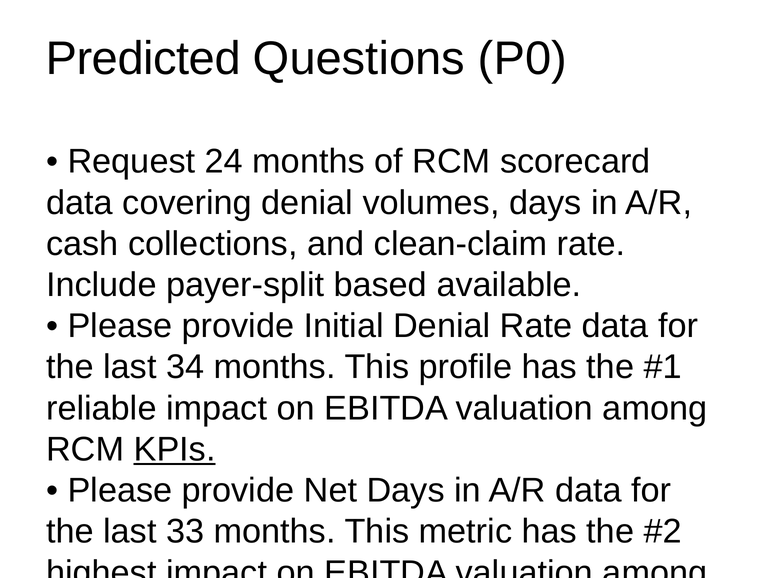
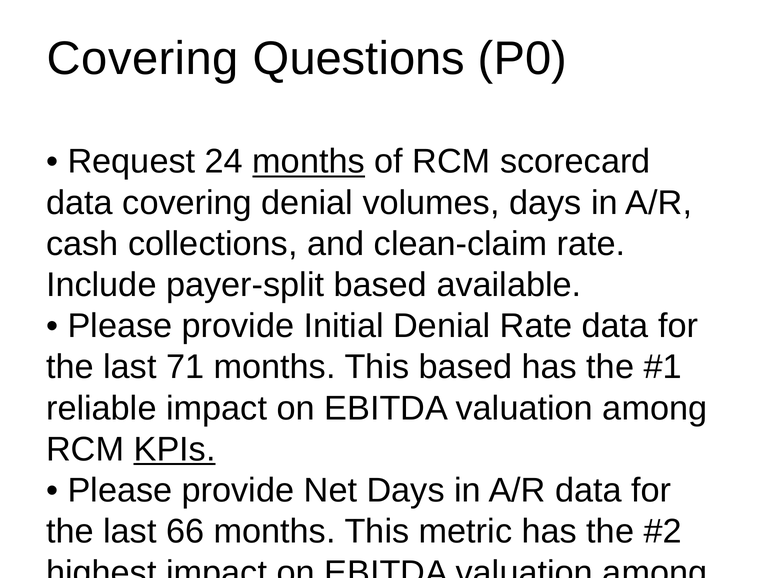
Predicted at (143, 59): Predicted -> Covering
months at (309, 162) underline: none -> present
34: 34 -> 71
This profile: profile -> based
33: 33 -> 66
